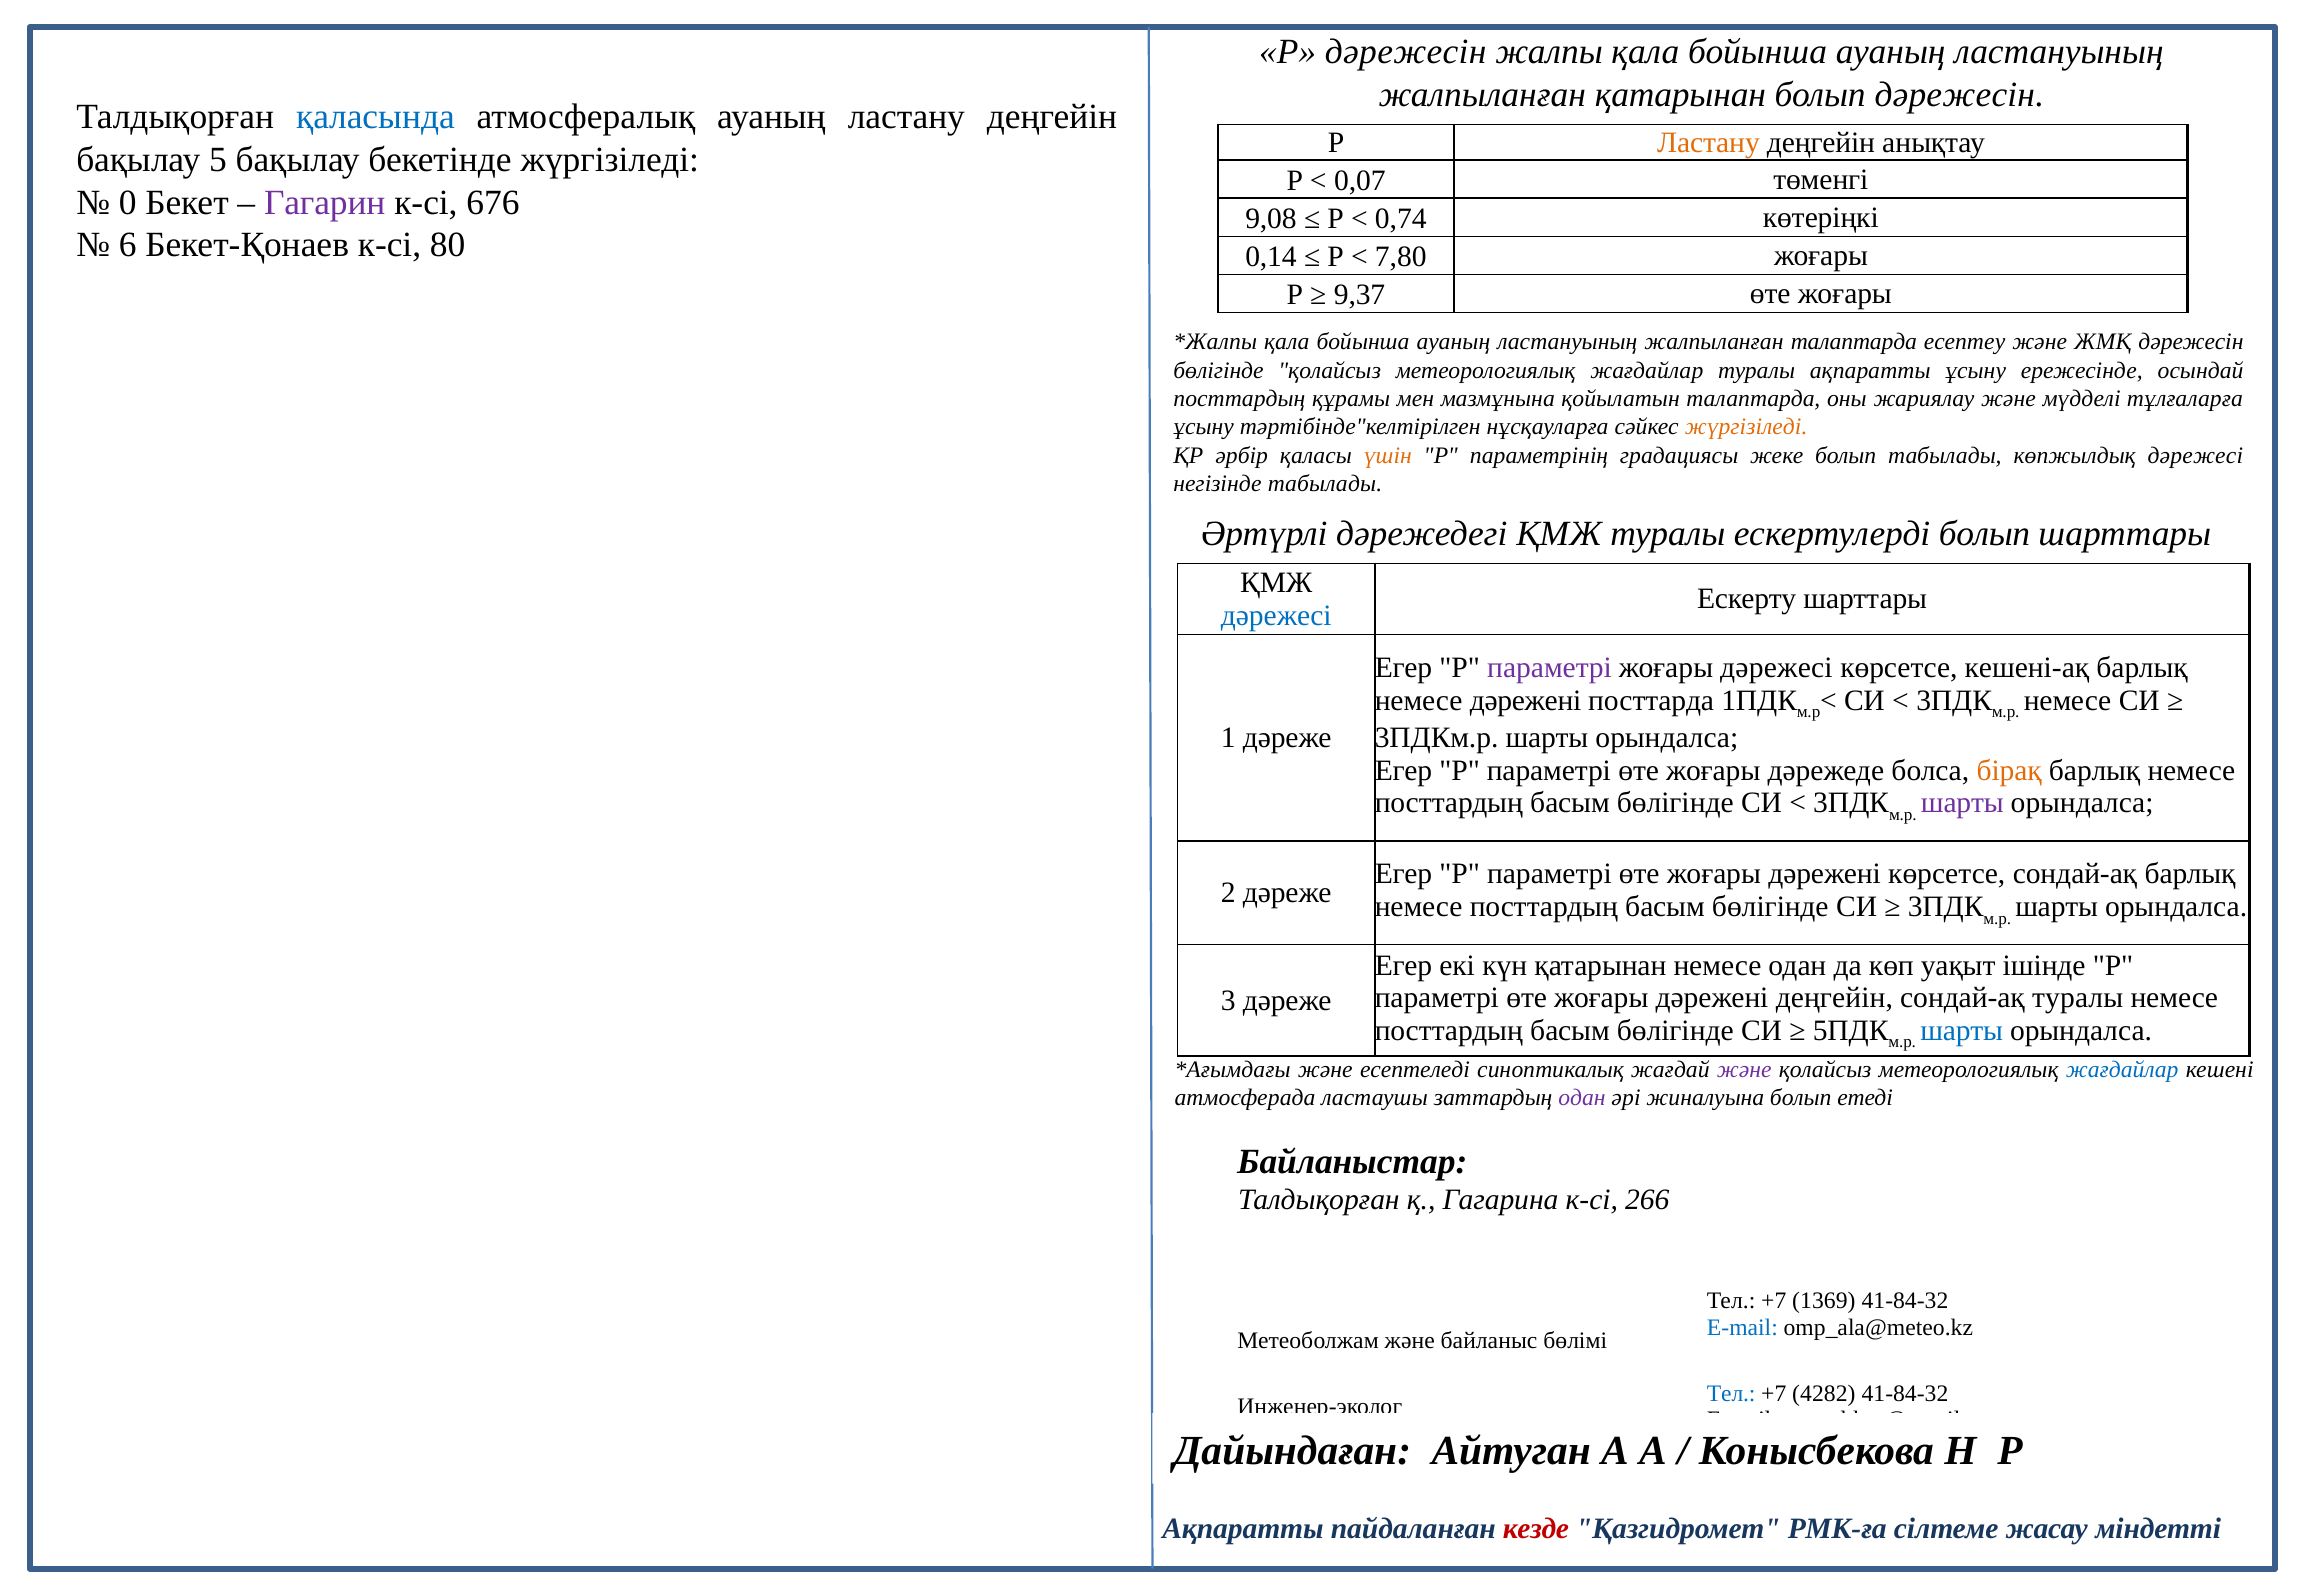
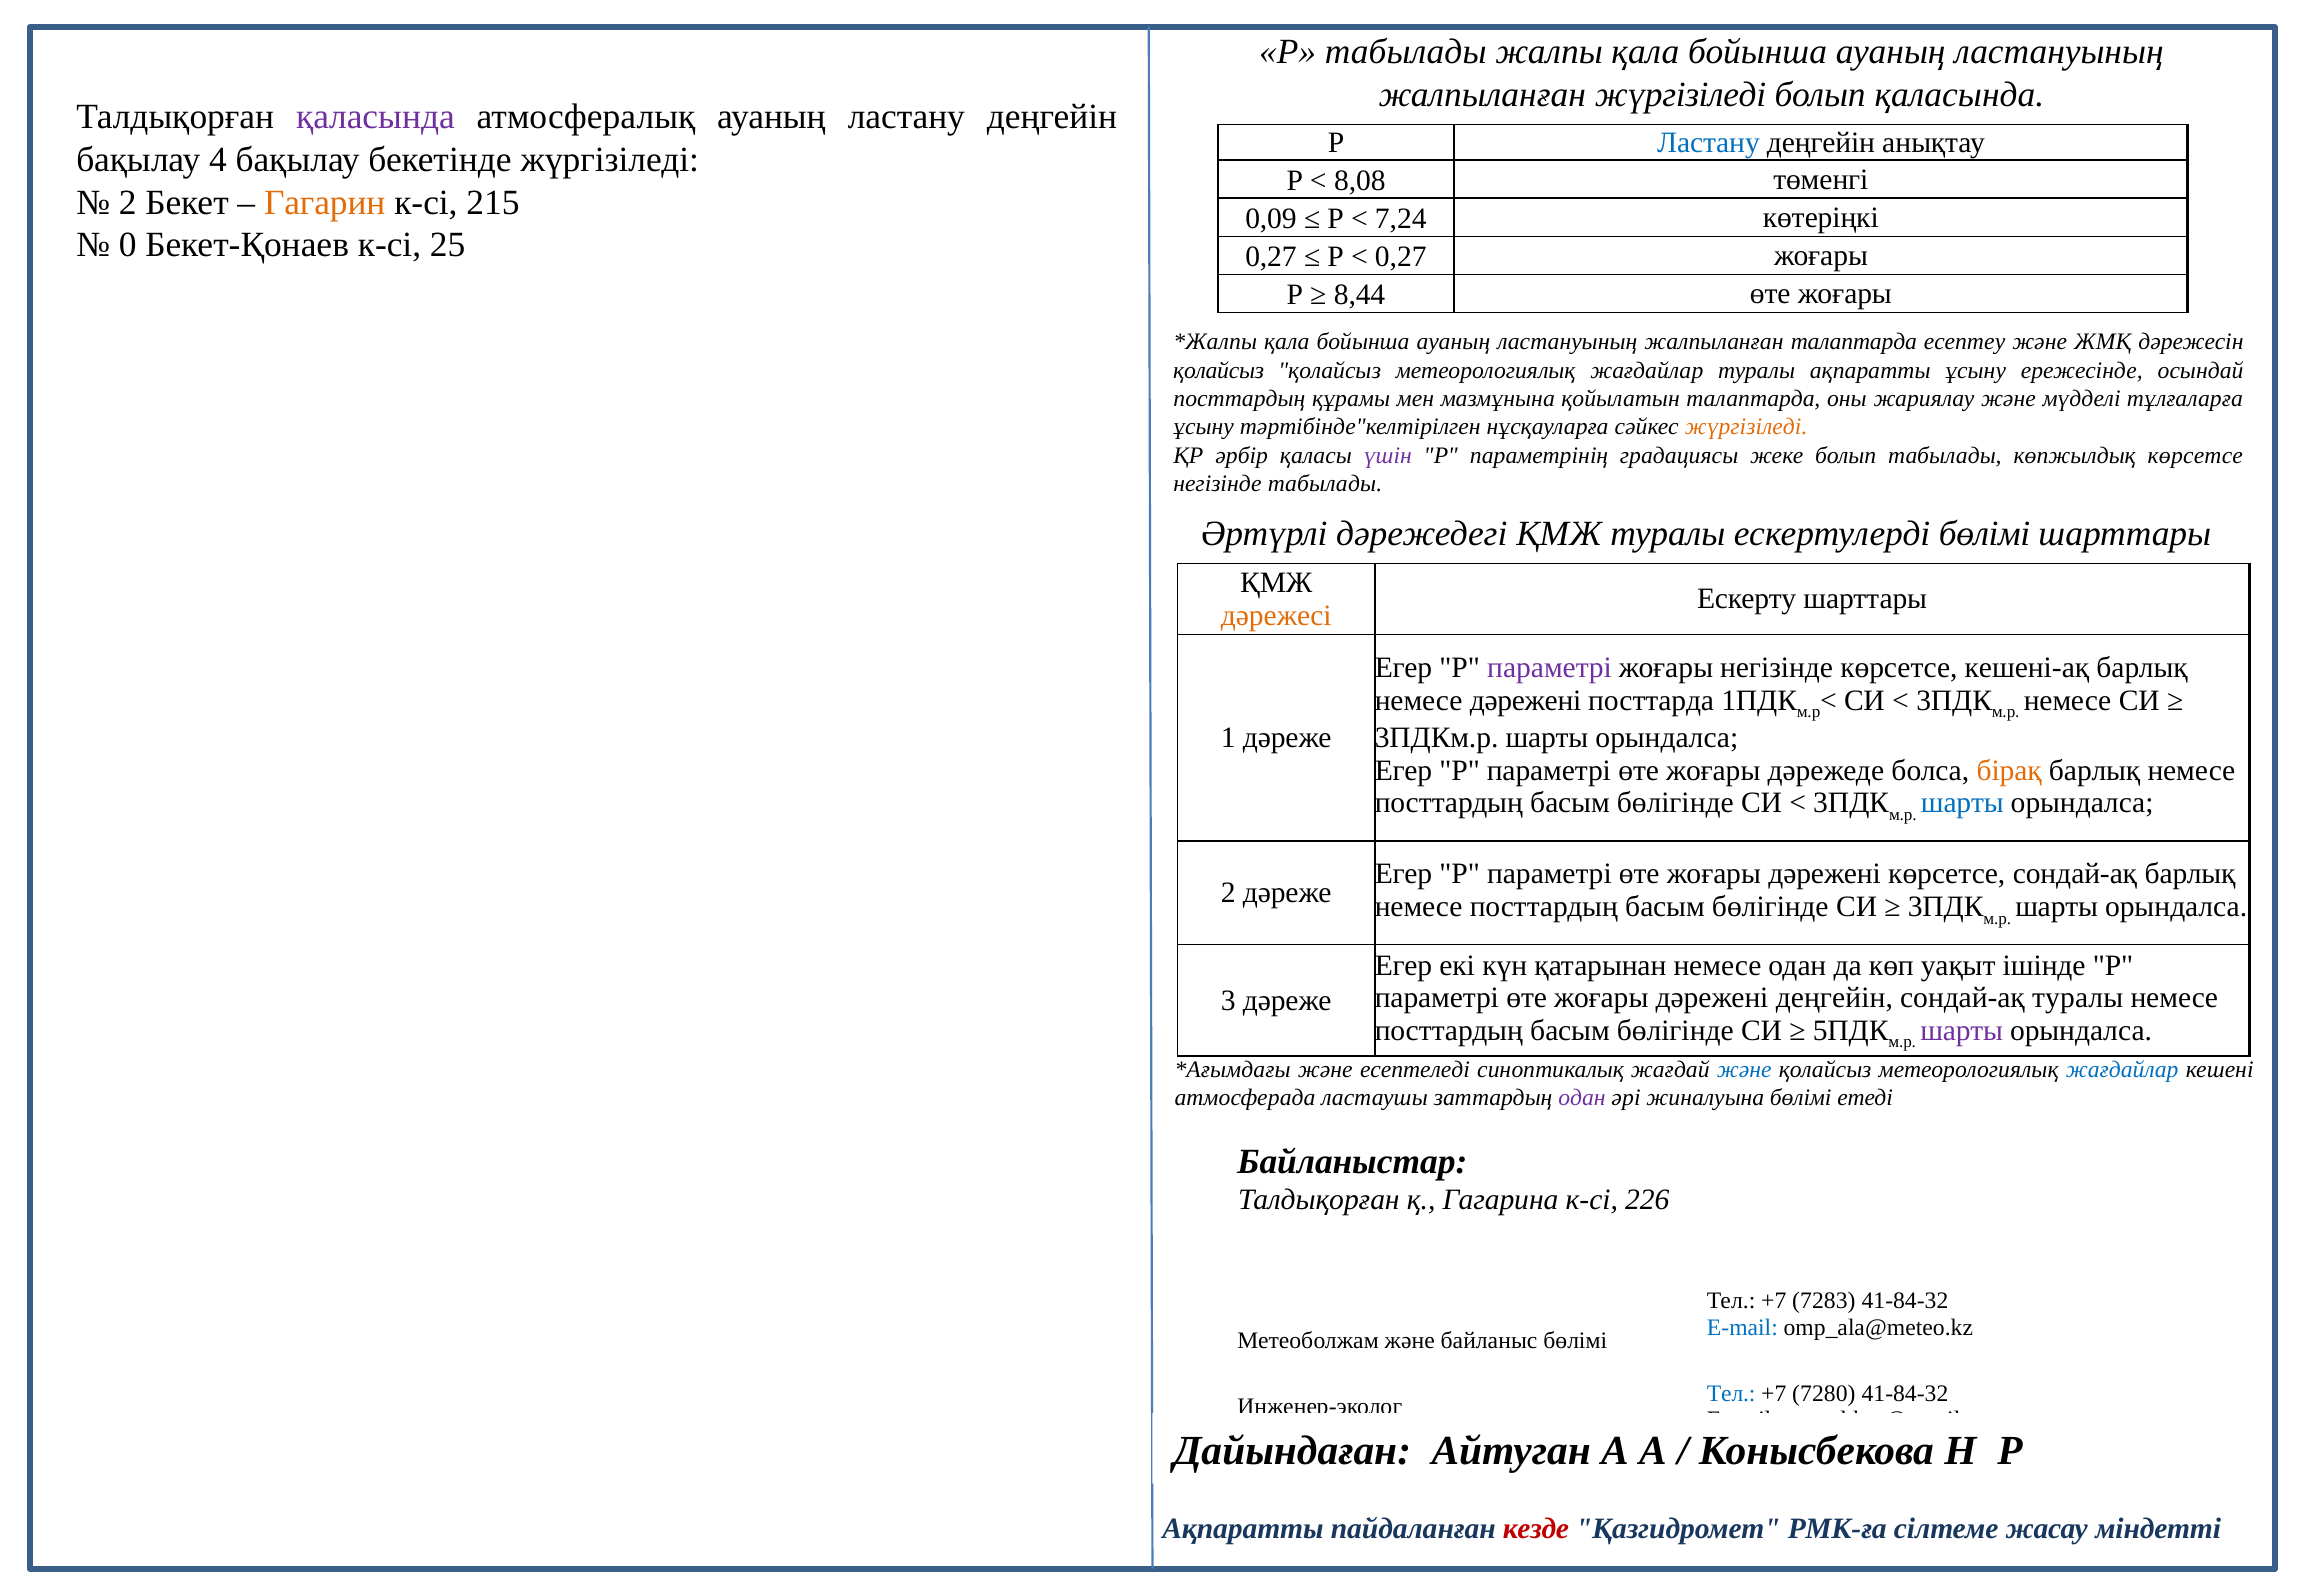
Р дәрежесін: дәрежесін -> табылады
жалпыланған қатарынан: қатарынан -> жүргізіледі
болып дәрежесін: дәрежесін -> қаласында
қаласында at (375, 117) colour: blue -> purple
Ластану at (1708, 142) colour: orange -> blue
5: 5 -> 4
0,07: 0,07 -> 8,08
0 at (128, 202): 0 -> 2
Гагарин colour: purple -> orange
676: 676 -> 215
9,08: 9,08 -> 0,09
0,74: 0,74 -> 7,24
6: 6 -> 0
80: 80 -> 25
0,14 at (1271, 256): 0,14 -> 0,27
7,80 at (1401, 256): 7,80 -> 0,27
9,37: 9,37 -> 8,44
бөлігінде at (1219, 370): бөлігінде -> қолайсыз
үшін colour: orange -> purple
көпжылдық дәрежесі: дәрежесі -> көрсетсе
ескертулерді болып: болып -> бөлімі
дәрежесі at (1276, 615) colour: blue -> orange
жоғары дәрежесі: дәрежесі -> негізінде
шарты at (1962, 803) colour: purple -> blue
шарты at (1962, 1030) colour: blue -> purple
және at (1744, 1070) colour: purple -> blue
жиналуына болып: болып -> бөлімі
266: 266 -> 226
1369: 1369 -> 7283
4282: 4282 -> 7280
